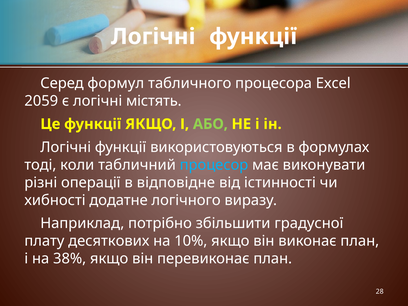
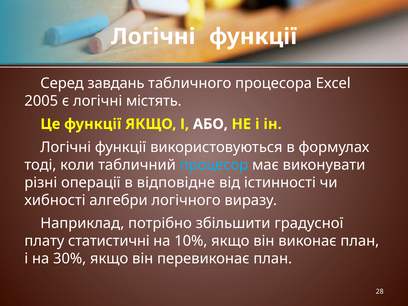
формул: формул -> завдань
2059: 2059 -> 2005
АБО colour: light green -> white
додатне: додатне -> алгебри
десяткових: десяткових -> статистичні
38%: 38% -> 30%
